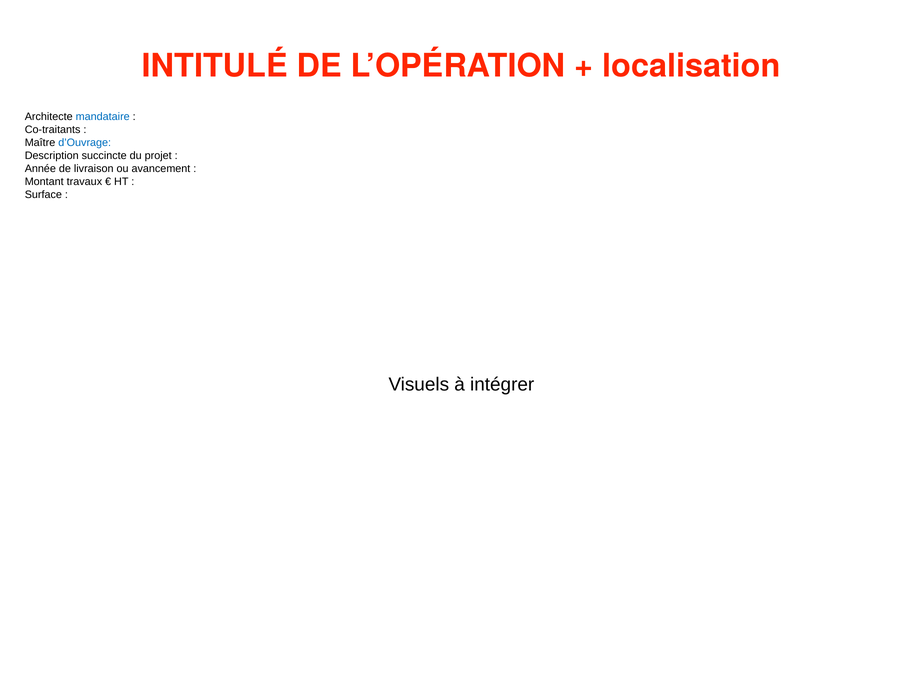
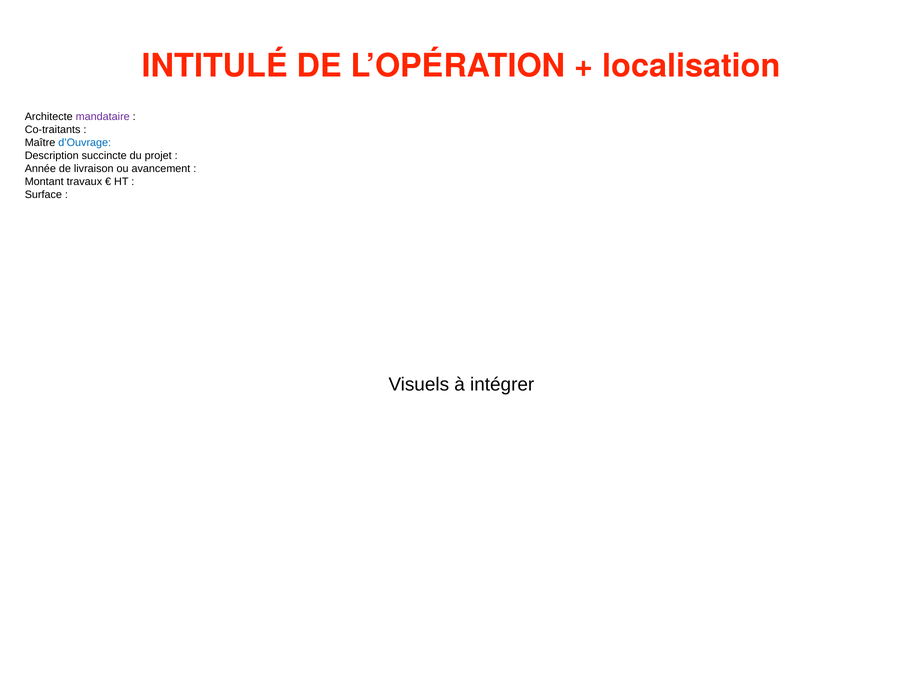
mandataire colour: blue -> purple
